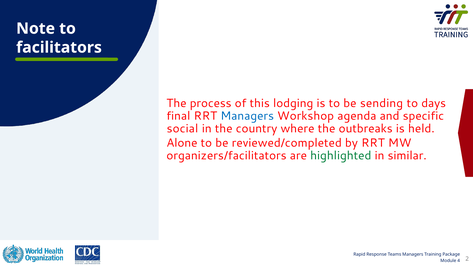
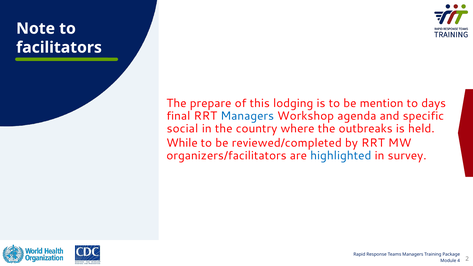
process: process -> prepare
sending: sending -> mention
Alone: Alone -> While
highlighted colour: green -> blue
similar: similar -> survey
